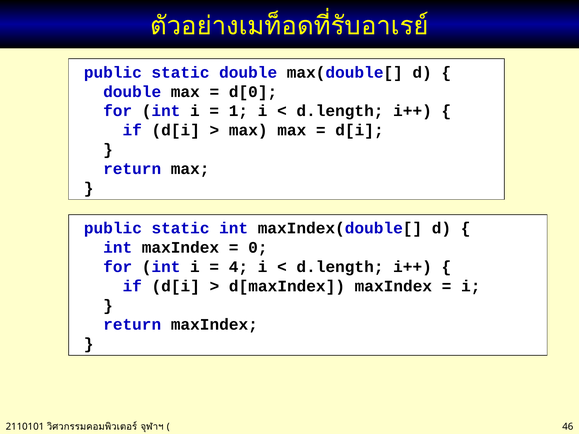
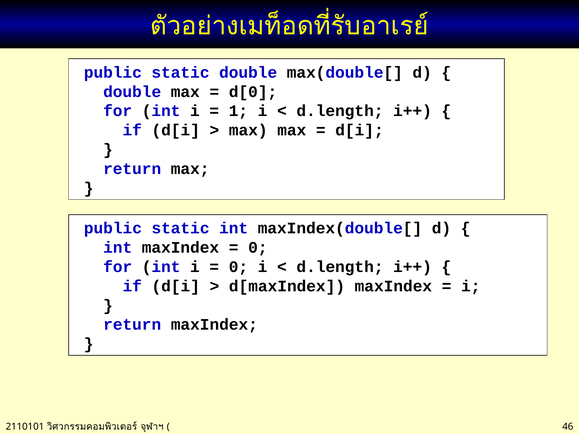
4 at (238, 267): 4 -> 0
